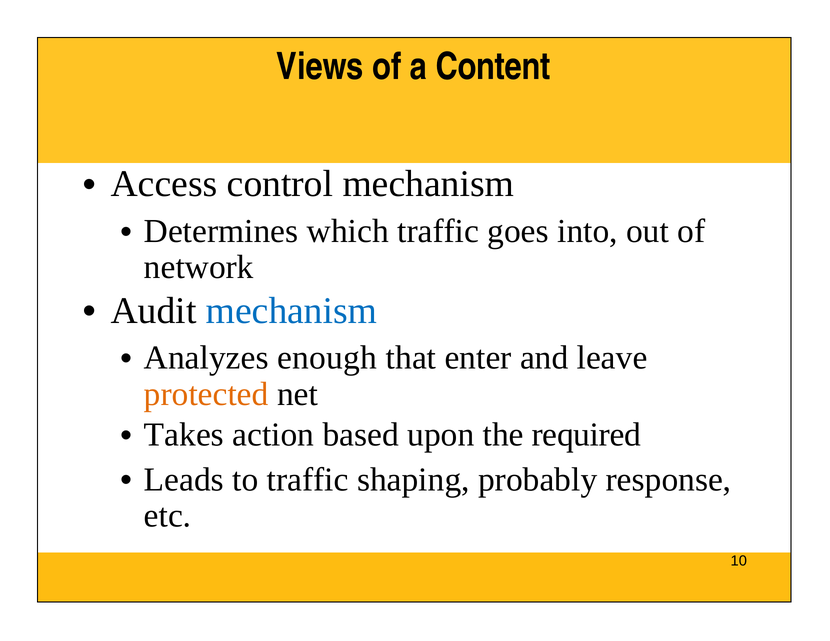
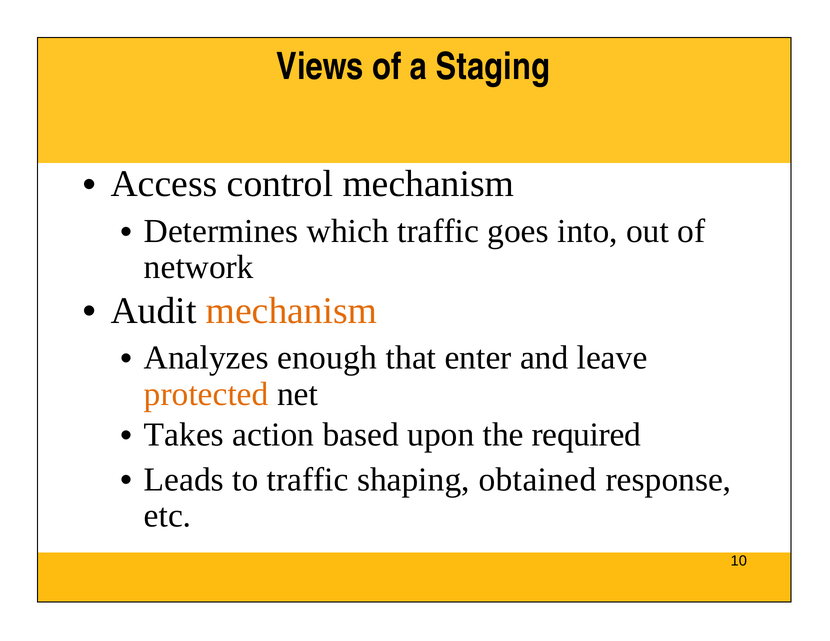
Content: Content -> Staging
mechanism at (292, 311) colour: blue -> orange
probably: probably -> obtained
